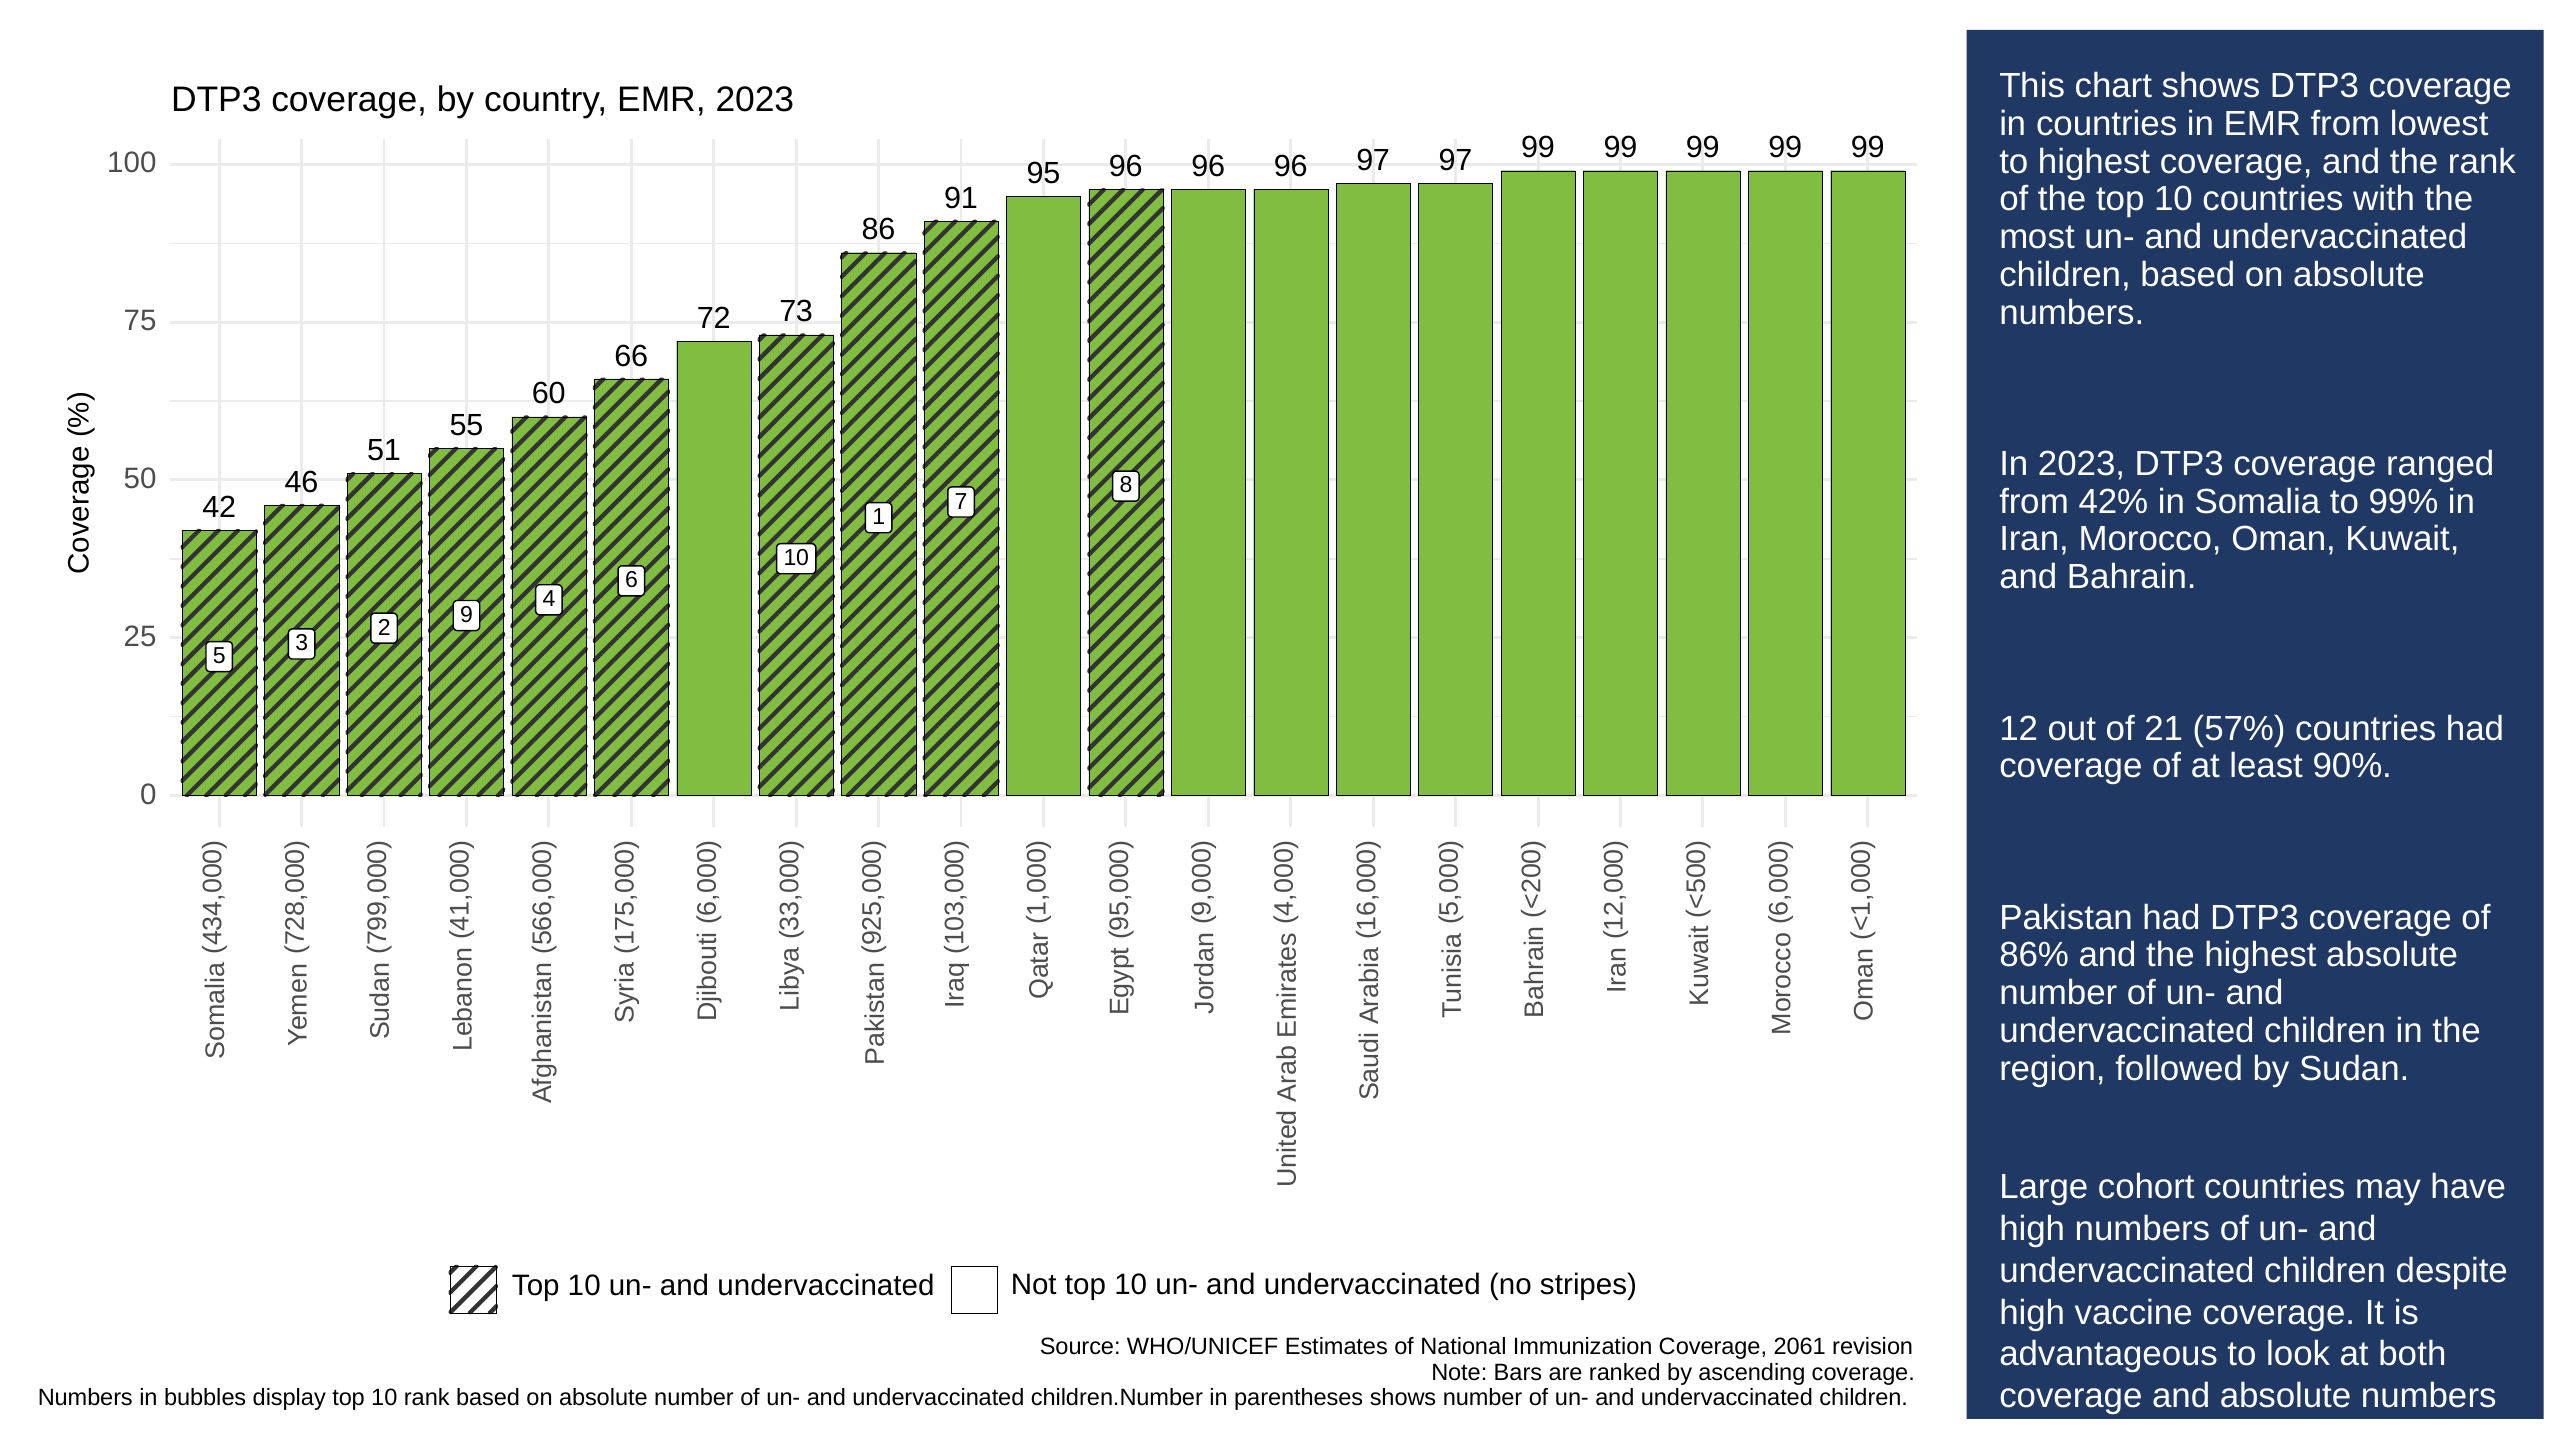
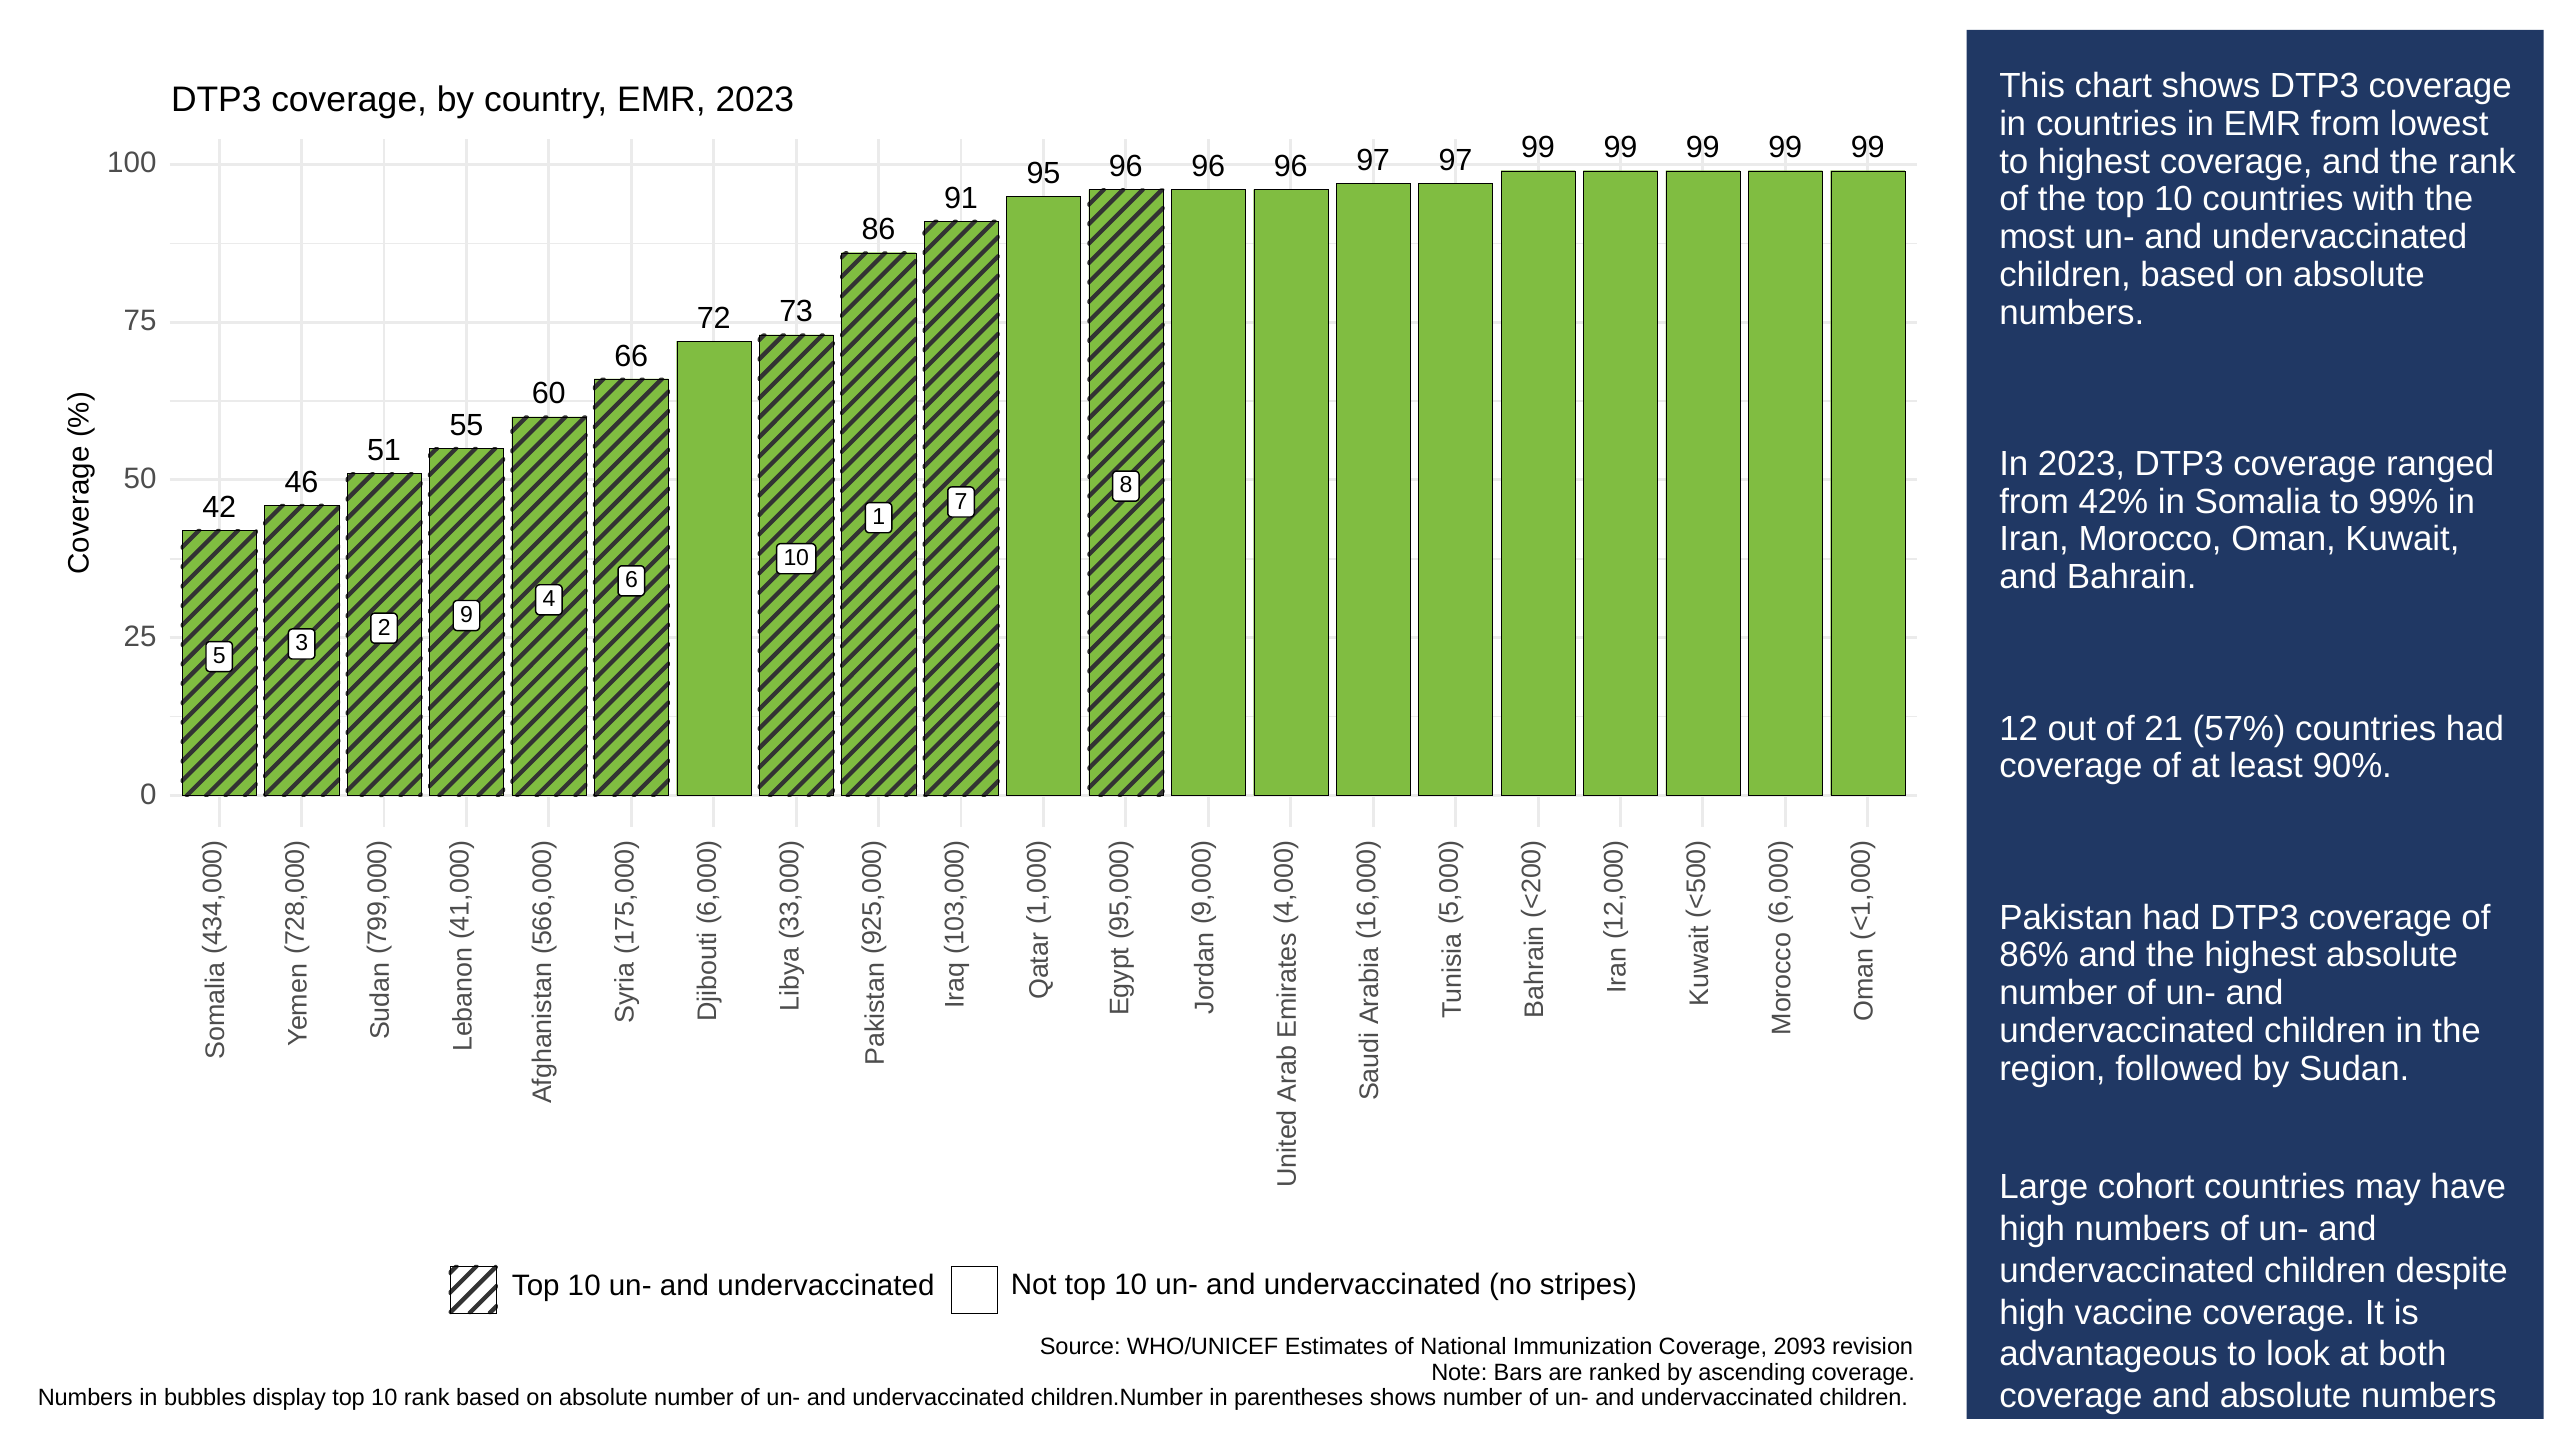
2061: 2061 -> 2093
